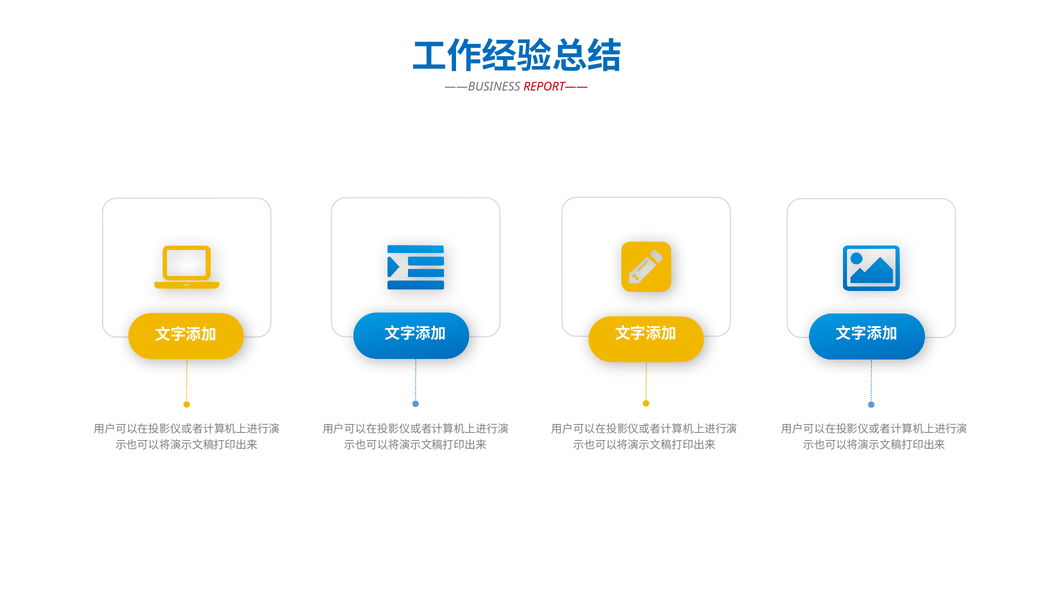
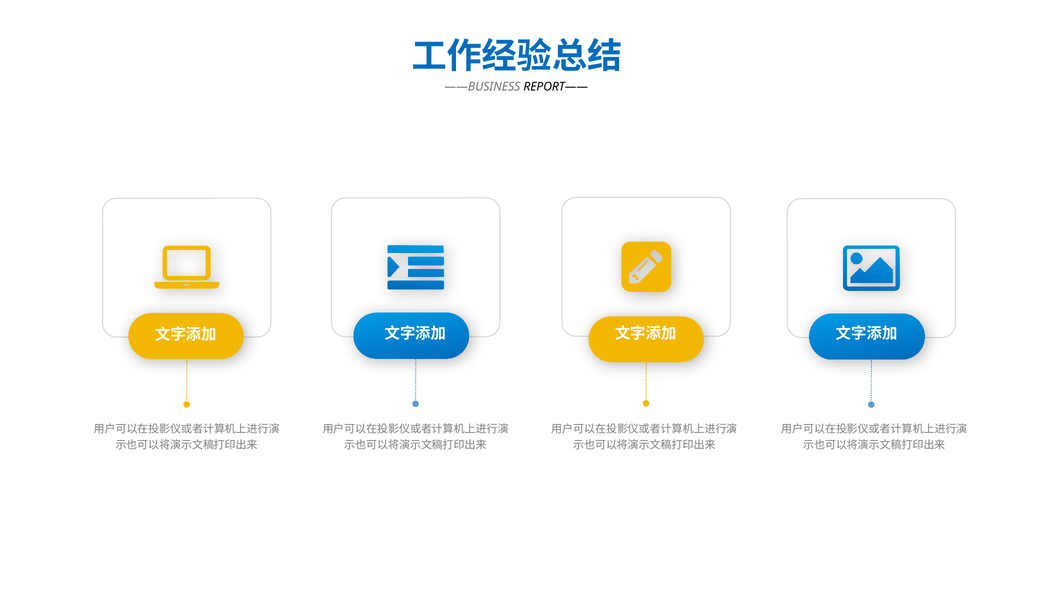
REPORT—— colour: red -> black
